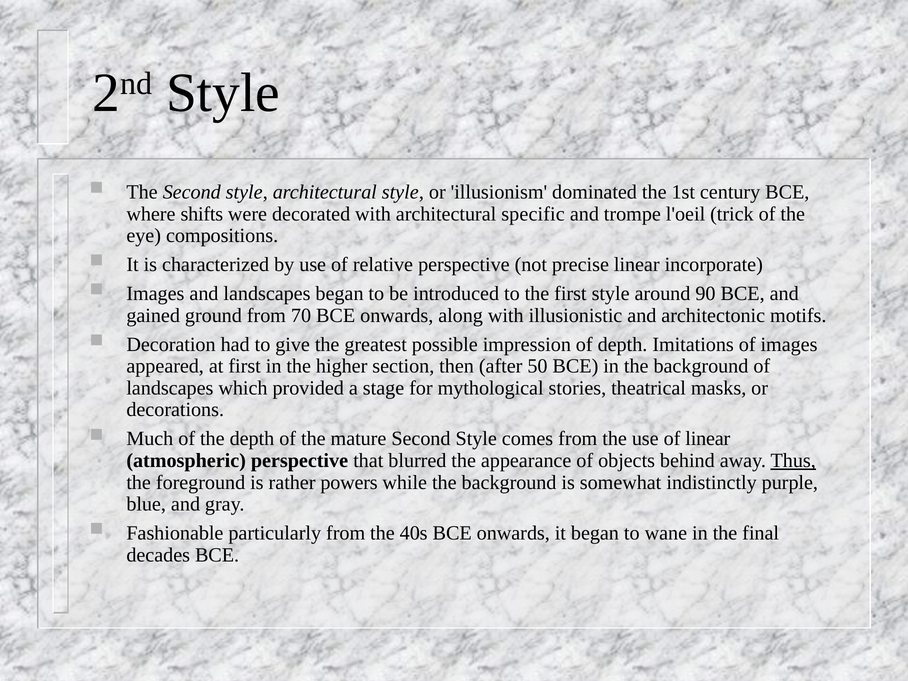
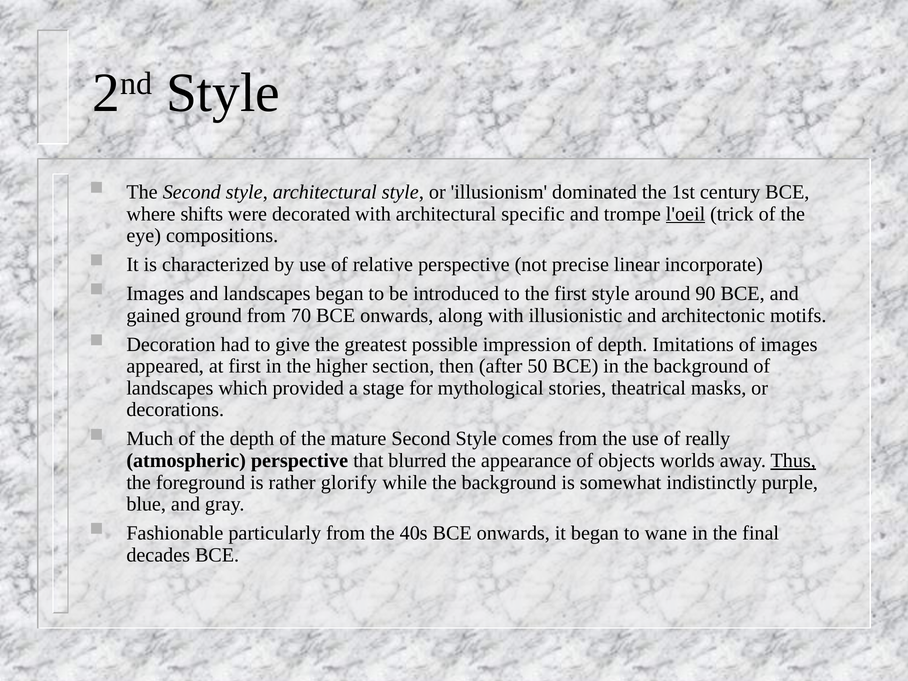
l'oeil underline: none -> present
of linear: linear -> really
behind: behind -> worlds
powers: powers -> glorify
